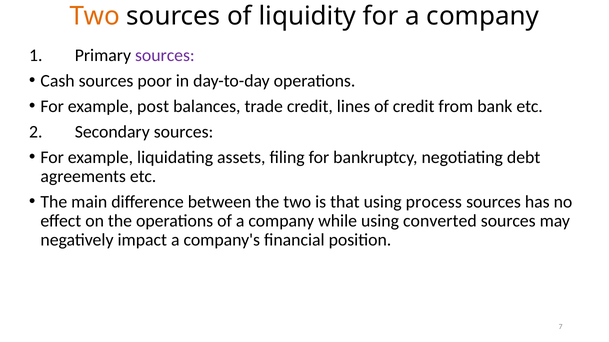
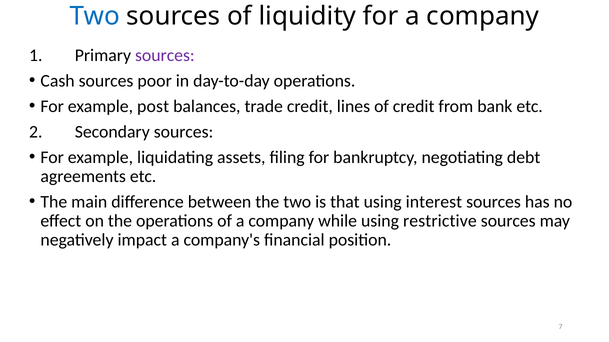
Two at (95, 16) colour: orange -> blue
process: process -> interest
converted: converted -> restrictive
